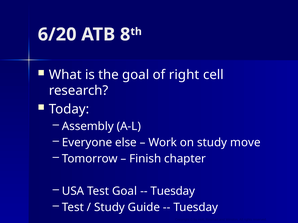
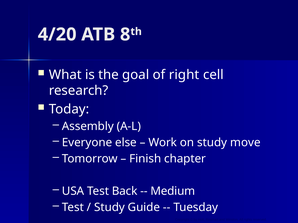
6/20: 6/20 -> 4/20
Test Goal: Goal -> Back
Tuesday at (173, 191): Tuesday -> Medium
